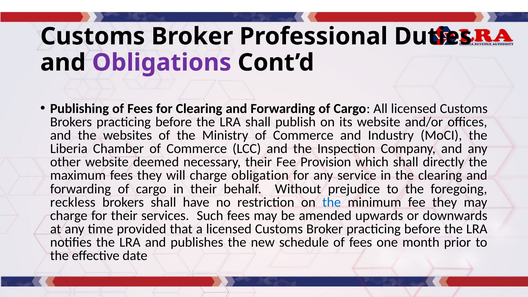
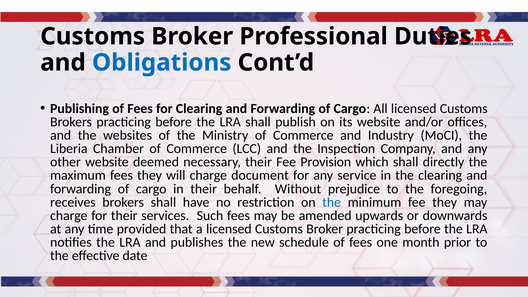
Obligations colour: purple -> blue
obligation: obligation -> document
reckless: reckless -> receives
